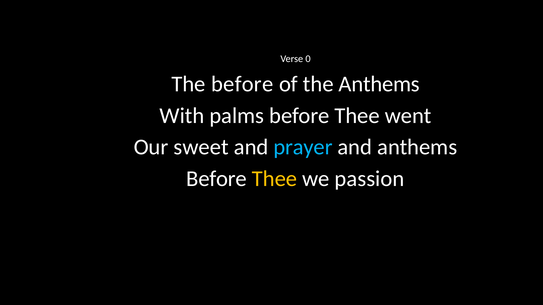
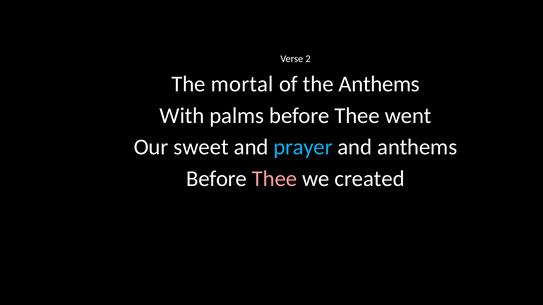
0: 0 -> 2
The before: before -> mortal
Thee at (275, 179) colour: yellow -> pink
passion: passion -> created
